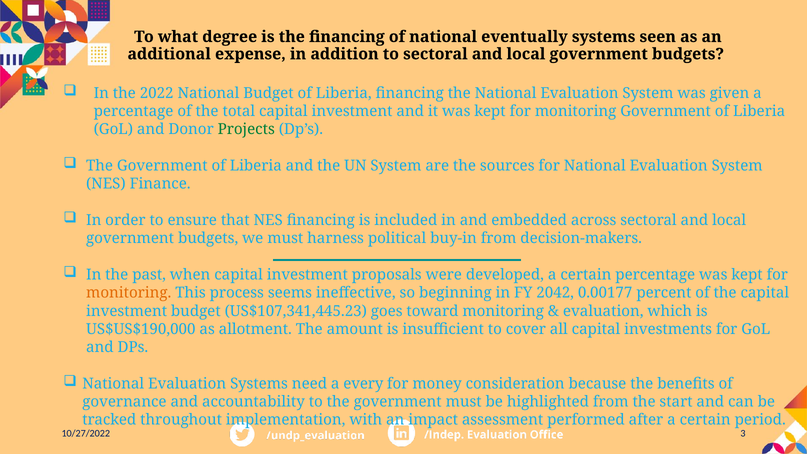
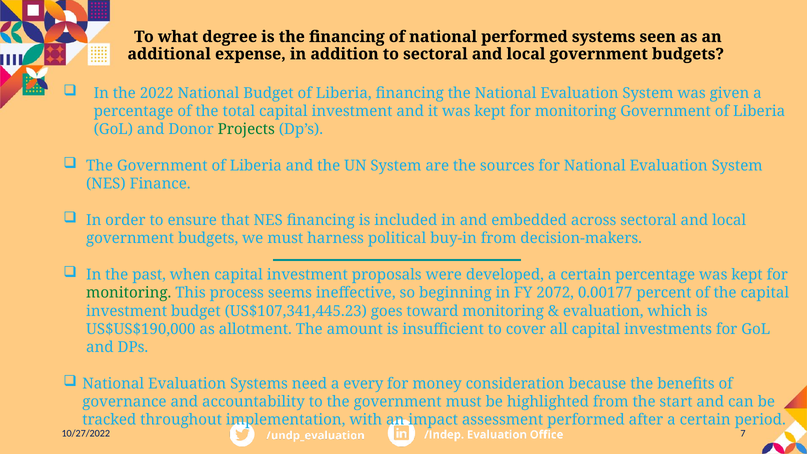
national eventually: eventually -> performed
monitoring at (129, 293) colour: orange -> green
2042: 2042 -> 2072
3: 3 -> 7
